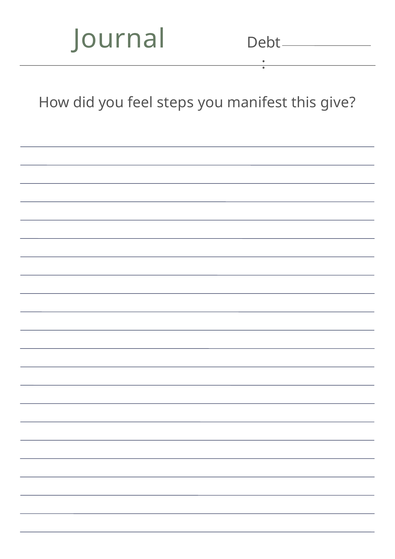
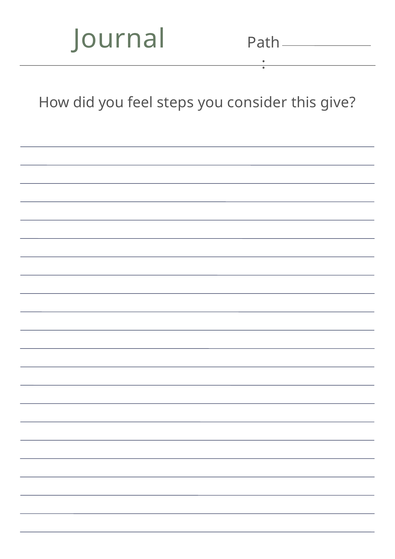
Debt: Debt -> Path
manifest: manifest -> consider
